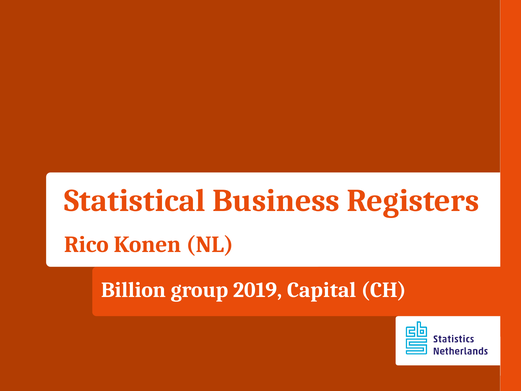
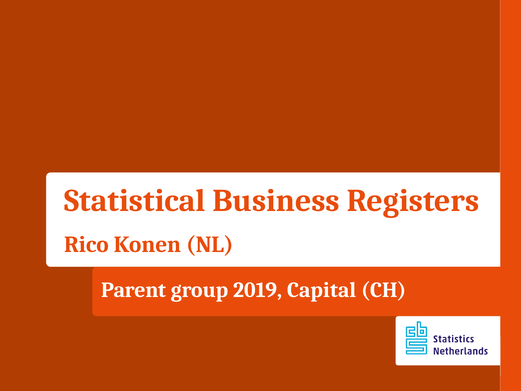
Billion: Billion -> Parent
